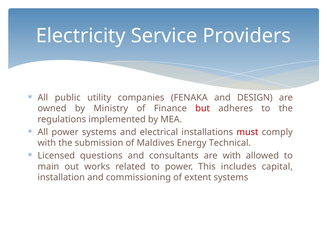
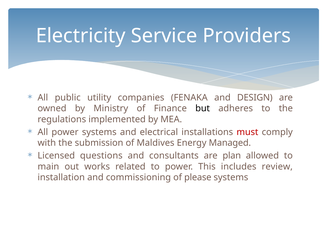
but colour: red -> black
Technical: Technical -> Managed
are with: with -> plan
capital: capital -> review
extent: extent -> please
